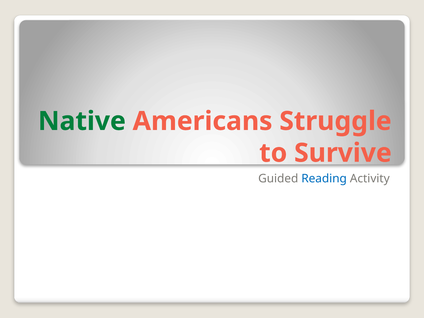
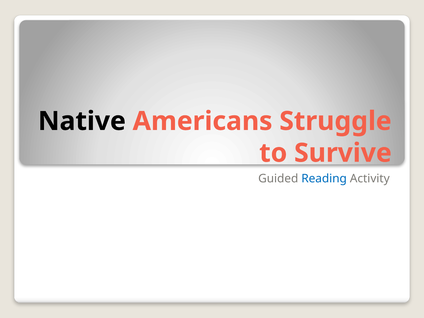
Native colour: green -> black
